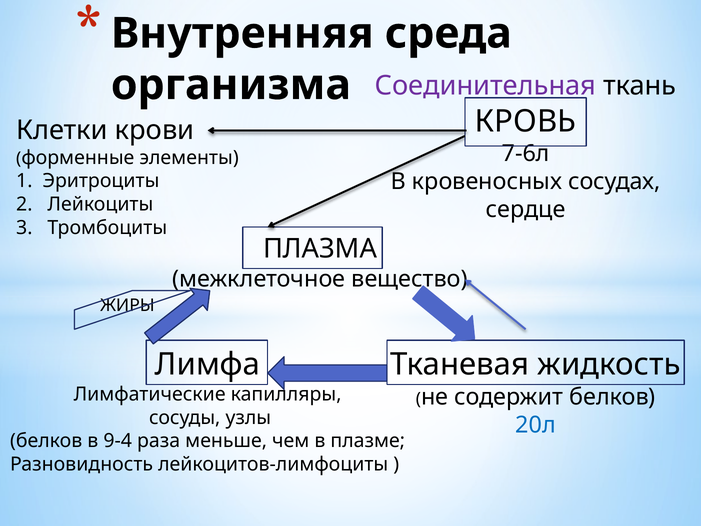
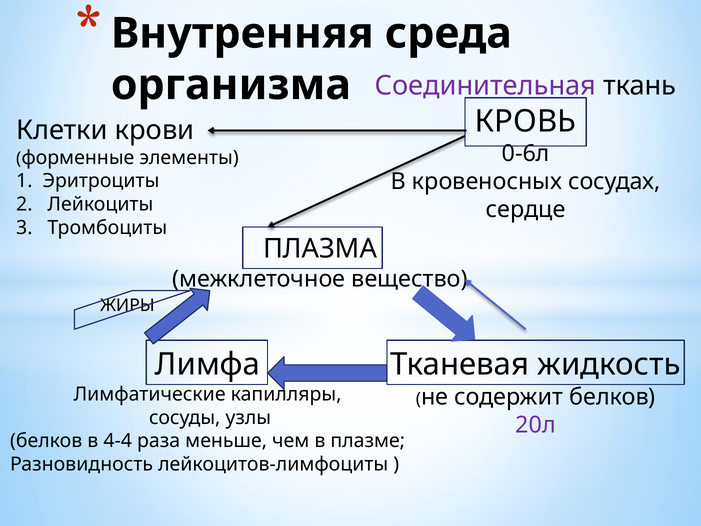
7-6л: 7-6л -> 0-6л
20л colour: blue -> purple
9-4: 9-4 -> 4-4
